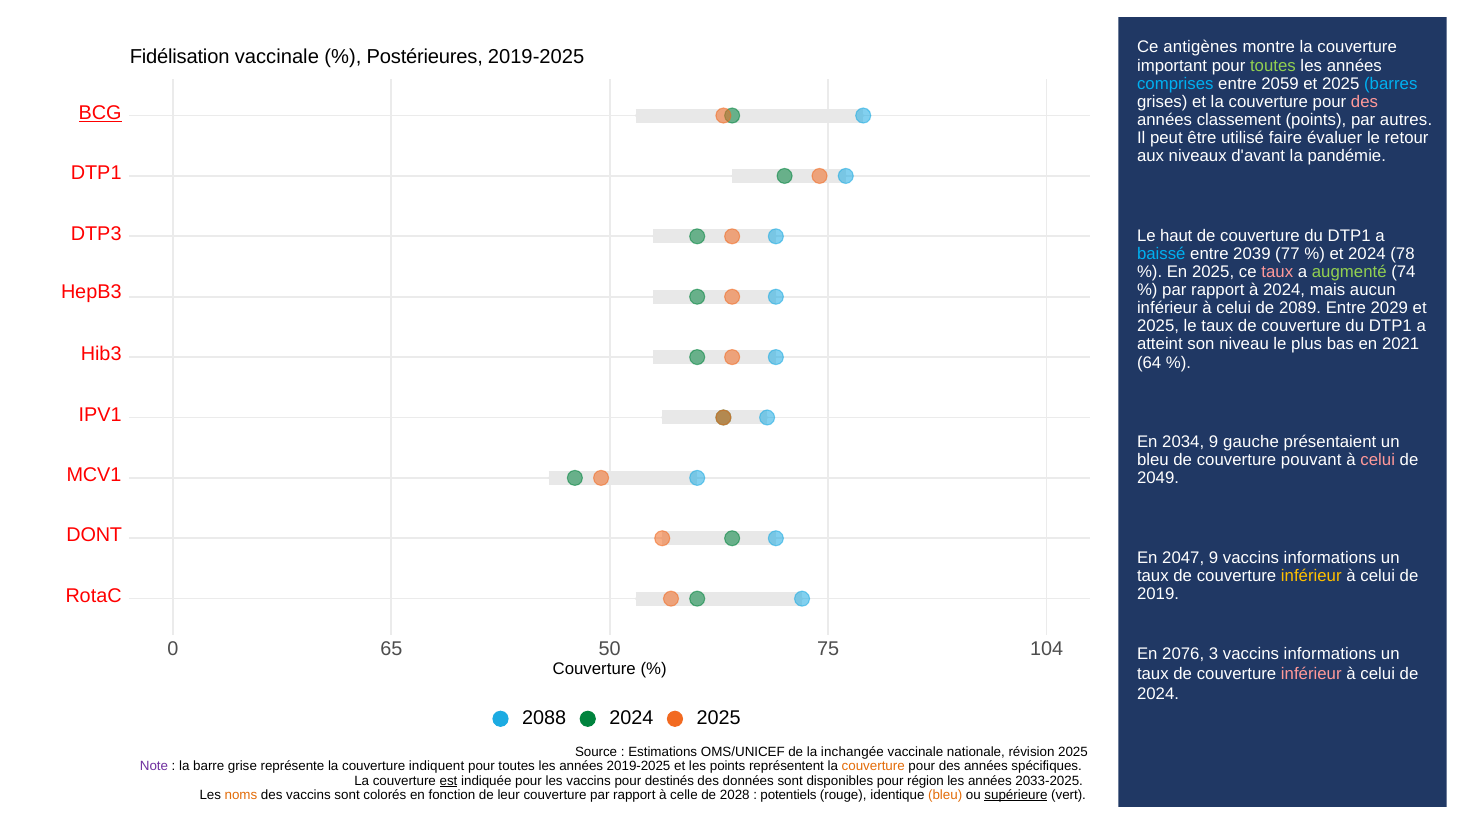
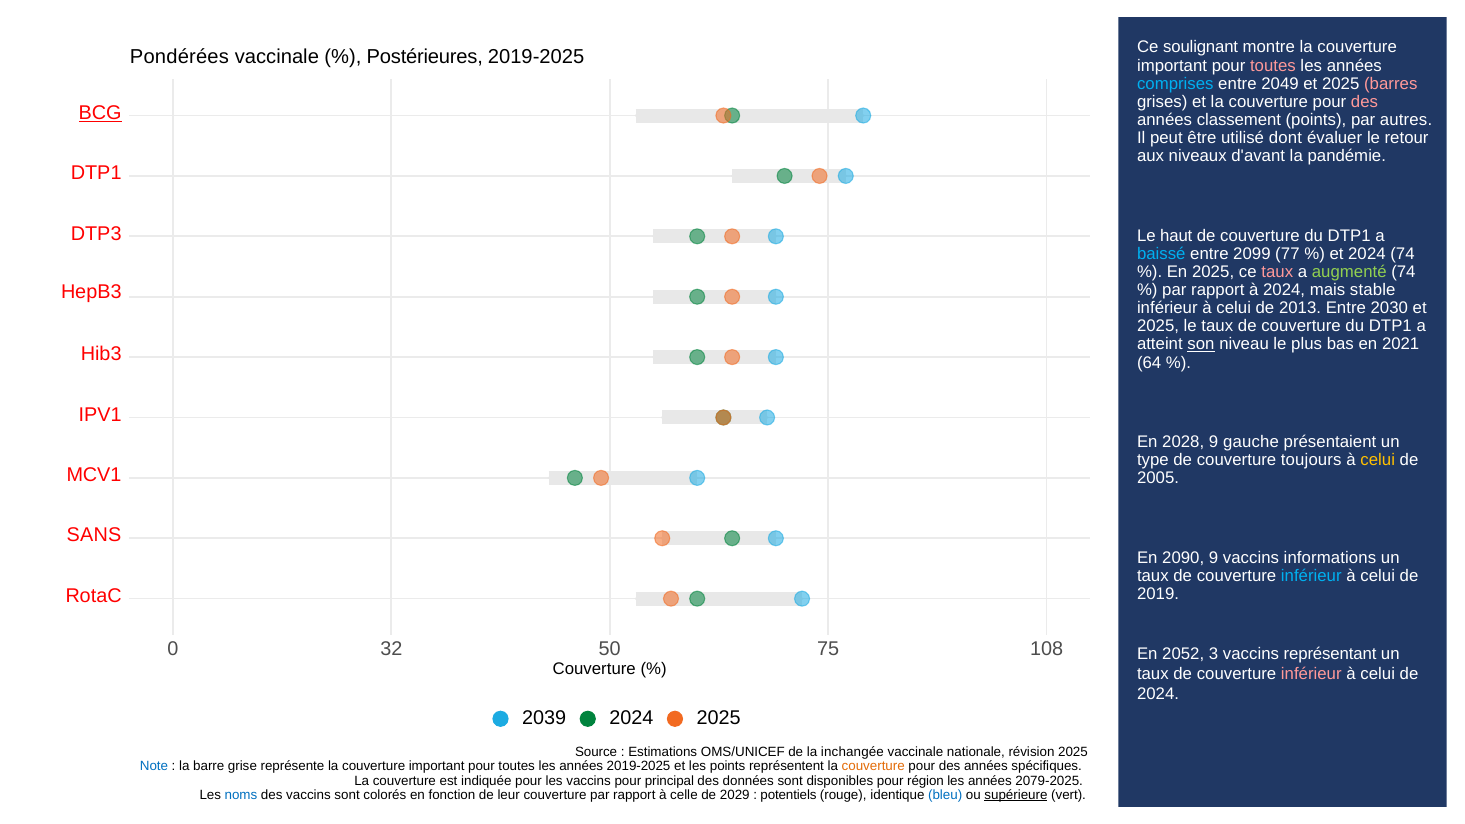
antigènes: antigènes -> soulignant
Fidélisation: Fidélisation -> Pondérées
toutes at (1273, 65) colour: light green -> pink
2059: 2059 -> 2049
barres colour: light blue -> pink
faire: faire -> dont
2039: 2039 -> 2099
2024 78: 78 -> 74
aucun: aucun -> stable
2089: 2089 -> 2013
2029: 2029 -> 2030
son underline: none -> present
2034: 2034 -> 2028
bleu at (1153, 460): bleu -> type
pouvant: pouvant -> toujours
celui at (1378, 460) colour: pink -> yellow
2049: 2049 -> 2005
DONT: DONT -> SANS
2047: 2047 -> 2090
inférieur at (1311, 576) colour: yellow -> light blue
65: 65 -> 32
104: 104 -> 108
2076: 2076 -> 2052
3 vaccins informations: informations -> représentant
2088: 2088 -> 2039
Note colour: purple -> blue
représente la couverture indiquent: indiquent -> important
est underline: present -> none
destinés: destinés -> principal
2033-2025: 2033-2025 -> 2079-2025
noms colour: orange -> blue
2028: 2028 -> 2029
bleu at (945, 795) colour: orange -> blue
